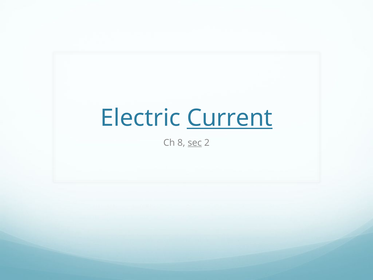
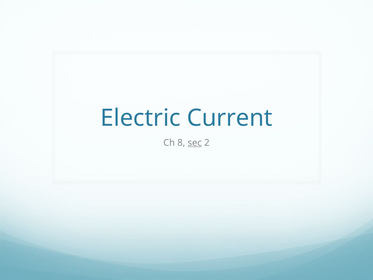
Current underline: present -> none
